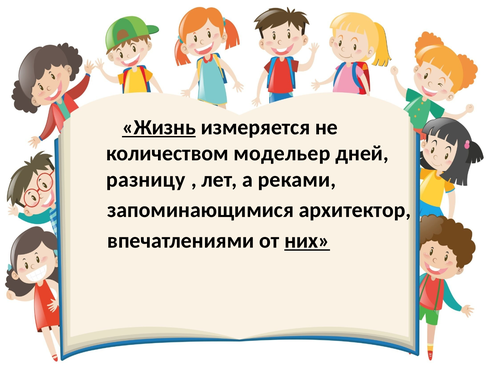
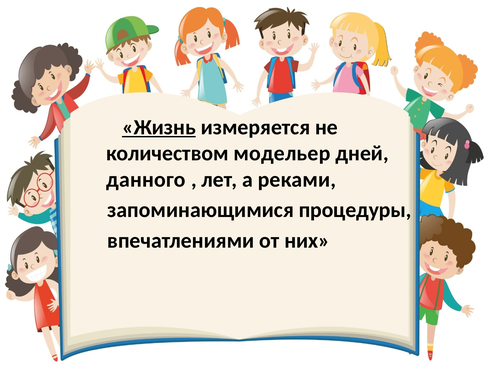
разницу: разницу -> данного
архитектор: архитектор -> процедуры
них underline: present -> none
